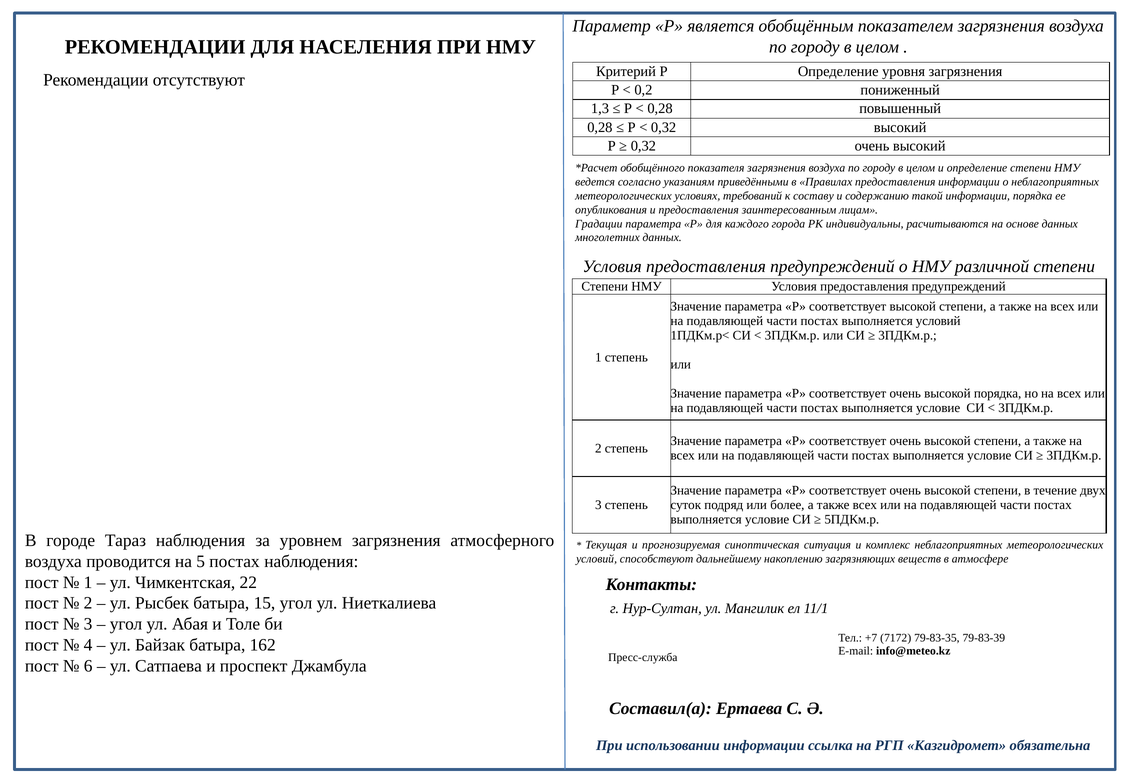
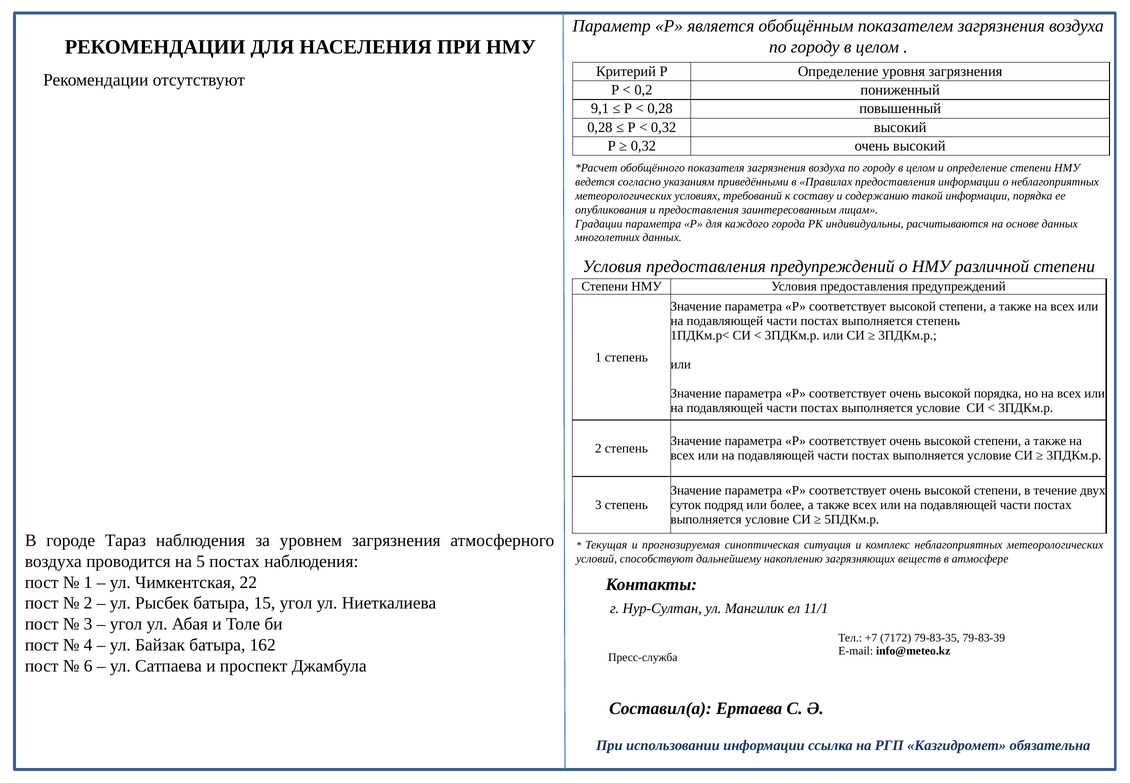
1,3: 1,3 -> 9,1
выполняется условий: условий -> степень
